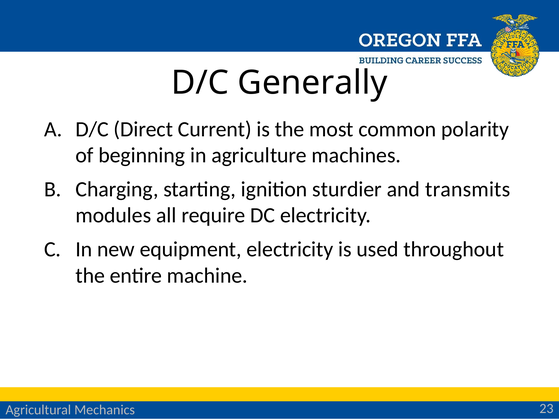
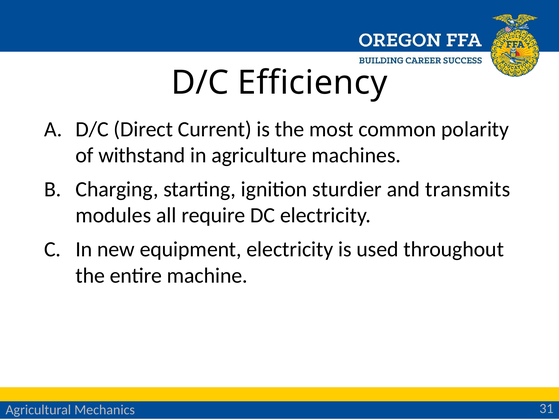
Generally: Generally -> Efficiency
beginning: beginning -> withstand
23: 23 -> 31
